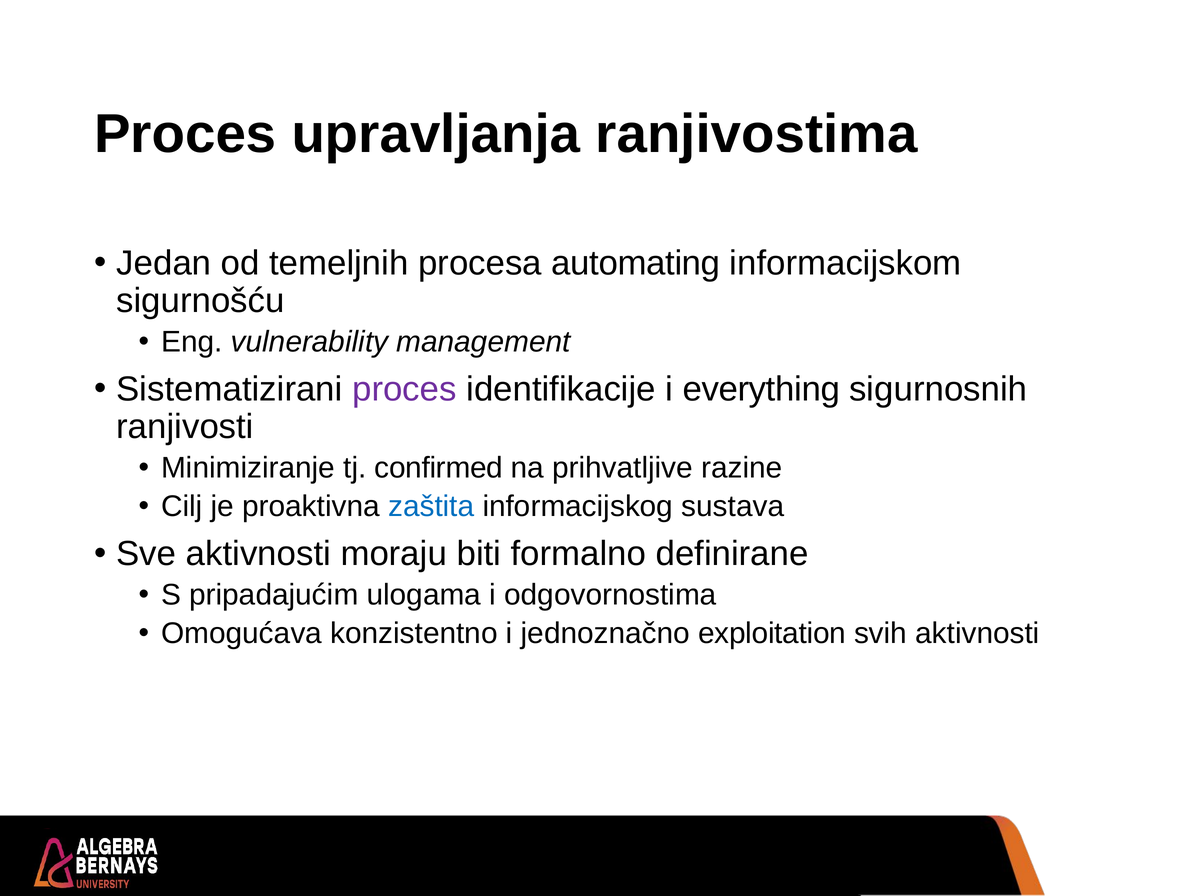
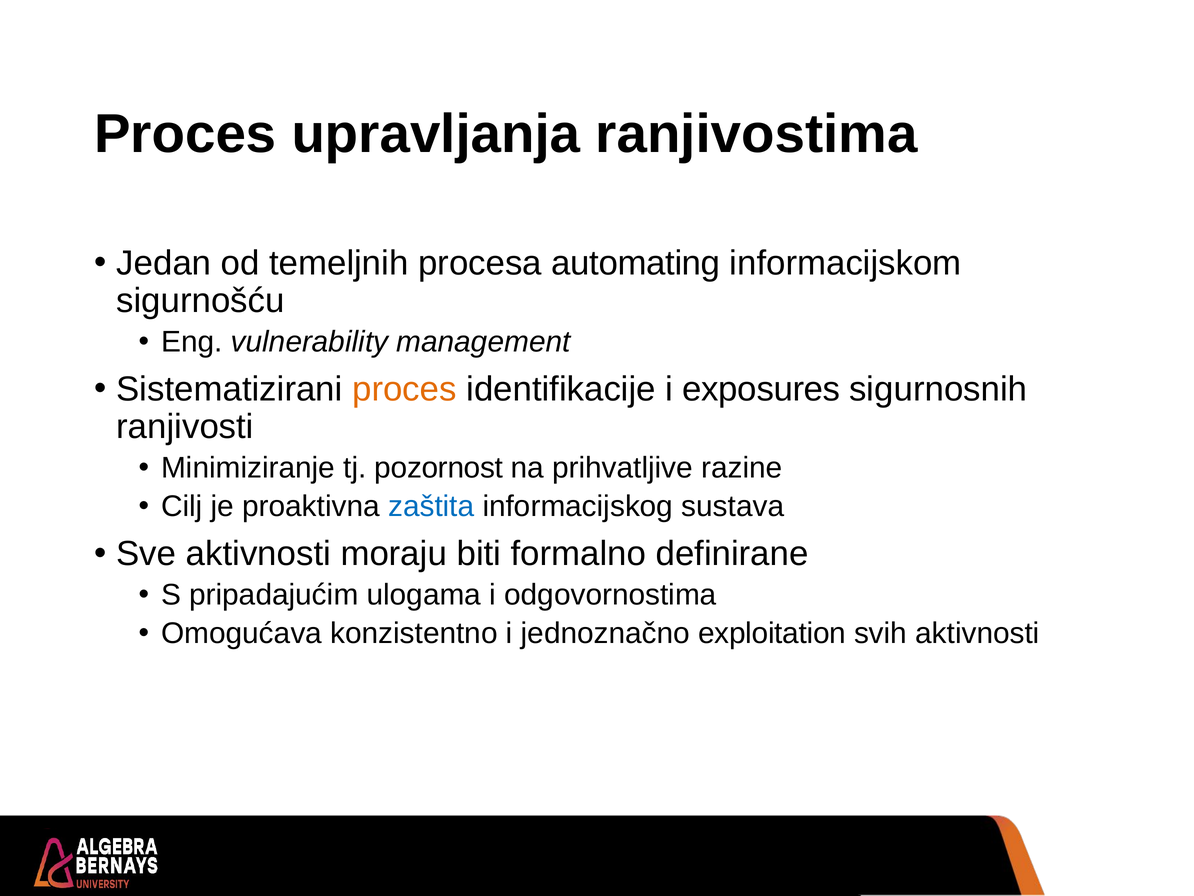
proces at (404, 389) colour: purple -> orange
everything: everything -> exposures
confirmed: confirmed -> pozornost
